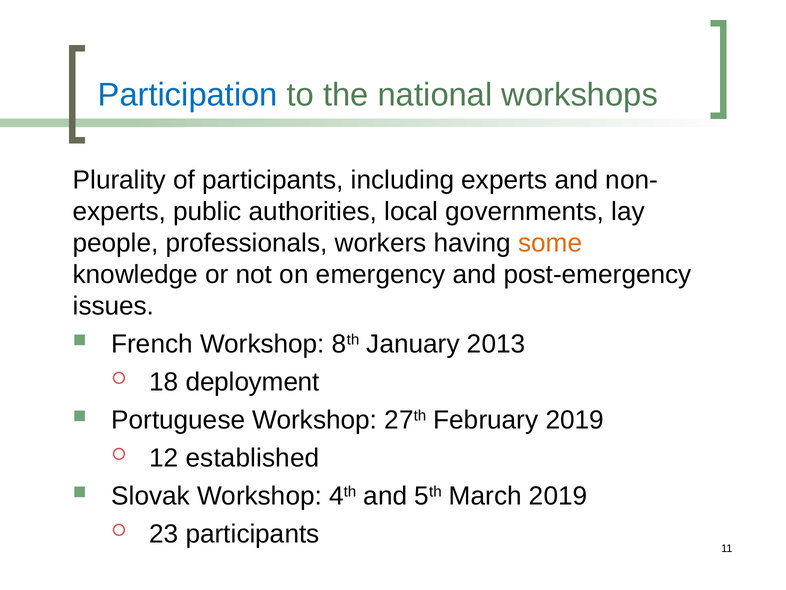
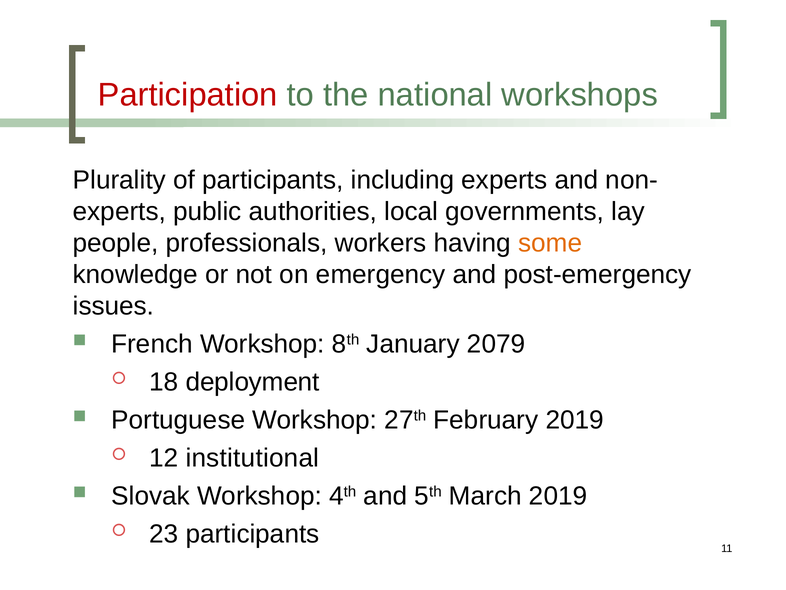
Participation colour: blue -> red
2013: 2013 -> 2079
established: established -> institutional
